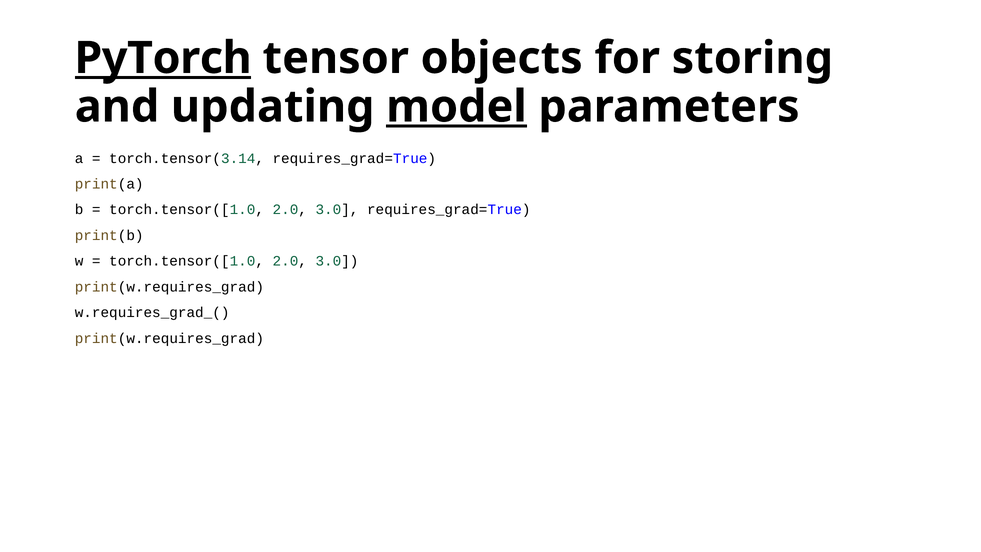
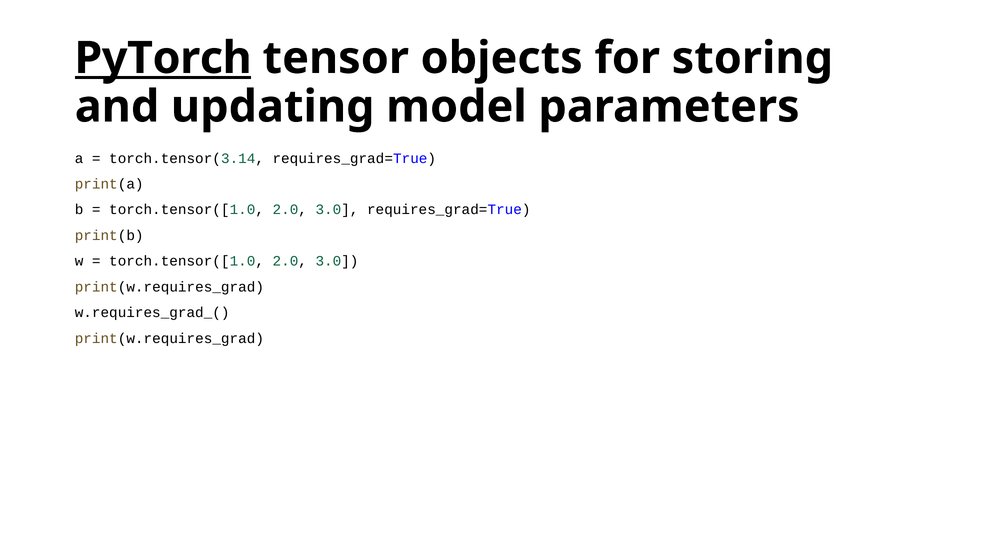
model underline: present -> none
